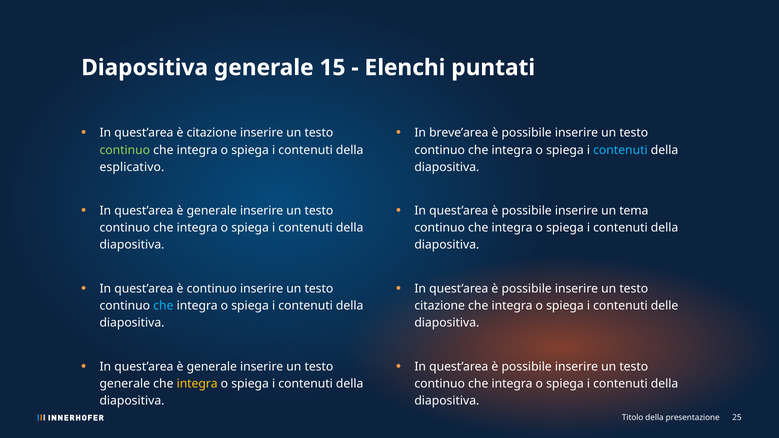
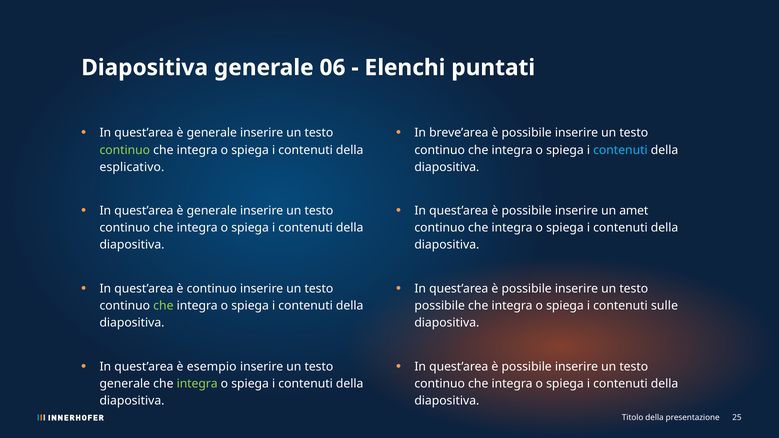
15: 15 -> 06
citazione at (212, 133): citazione -> generale
tema: tema -> amet
che at (163, 306) colour: light blue -> light green
citazione at (440, 306): citazione -> possibile
delle: delle -> sulle
generale at (212, 367): generale -> esempio
integra at (197, 384) colour: yellow -> light green
